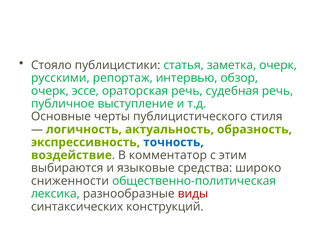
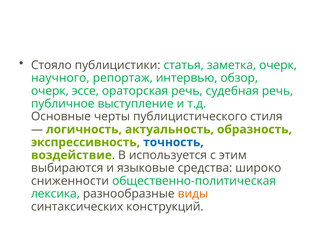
русскими: русскими -> научного
комментатор: комментатор -> используется
виды colour: red -> orange
